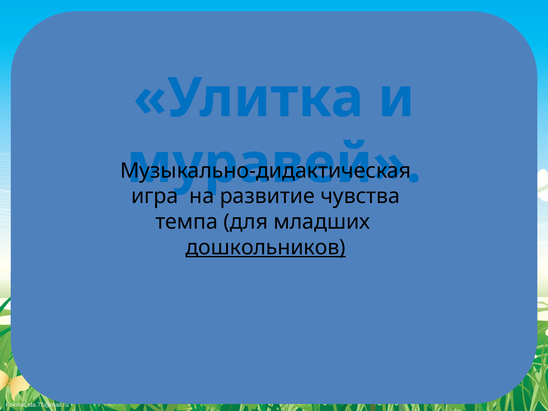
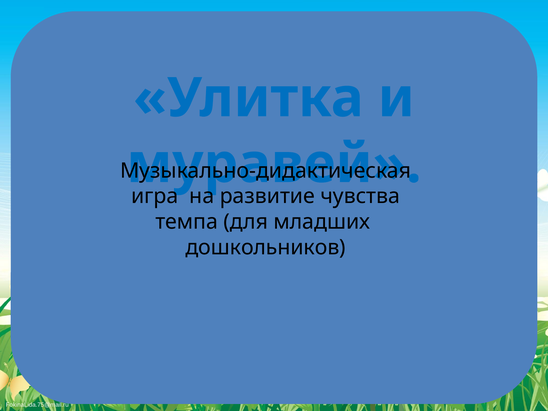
дошкольников underline: present -> none
